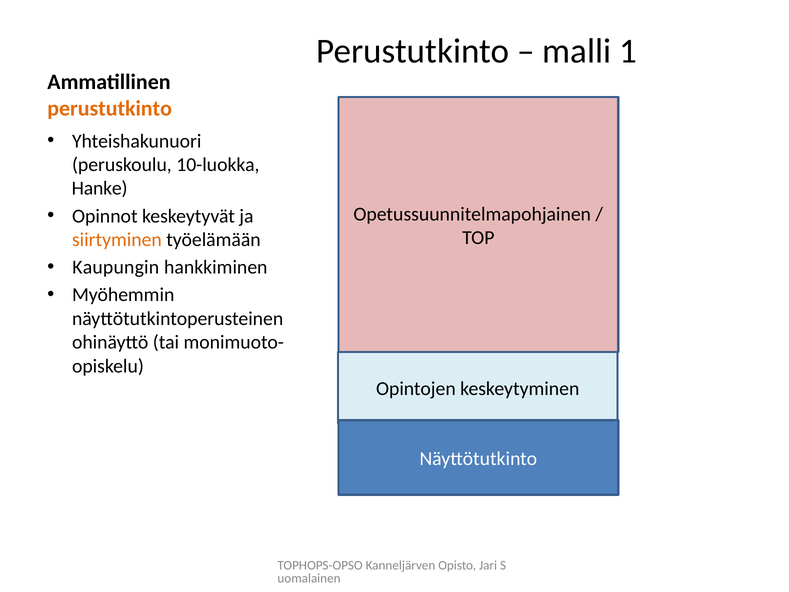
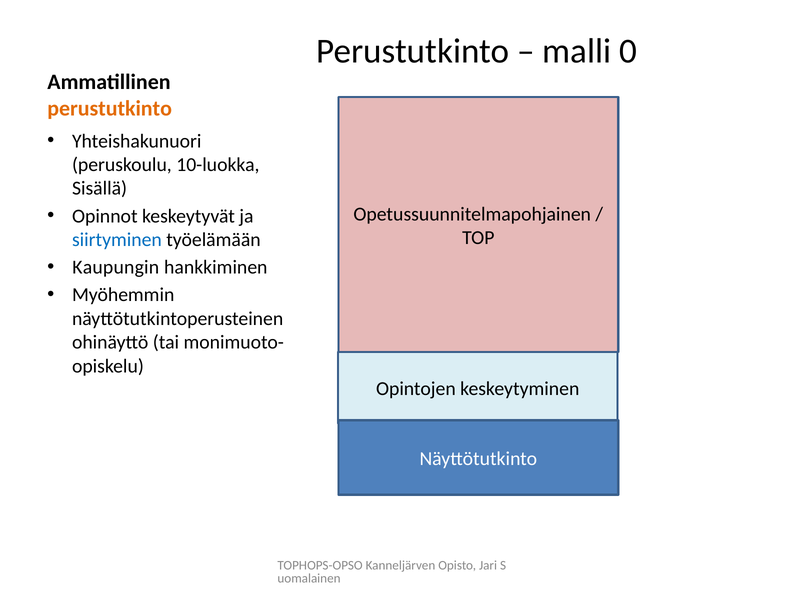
1: 1 -> 0
Hanke: Hanke -> Sisällä
siirtyminen colour: orange -> blue
